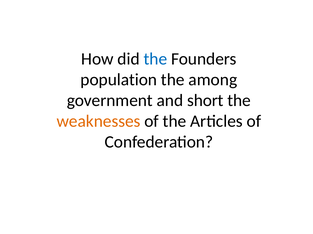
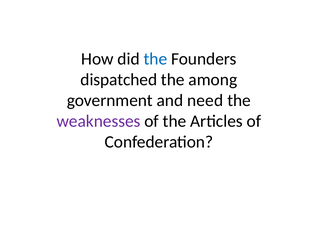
population: population -> dispatched
short: short -> need
weaknesses colour: orange -> purple
